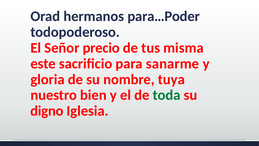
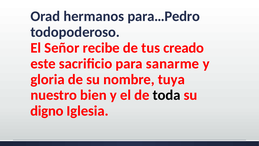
para…Poder: para…Poder -> para…Pedro
precio: precio -> recibe
misma: misma -> creado
toda colour: green -> black
